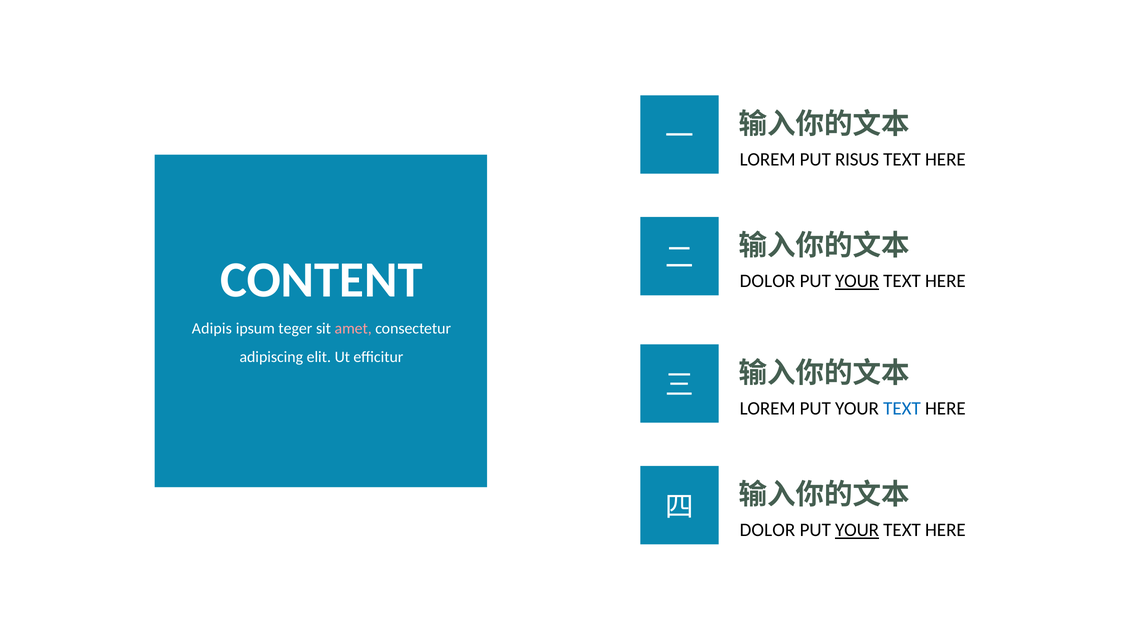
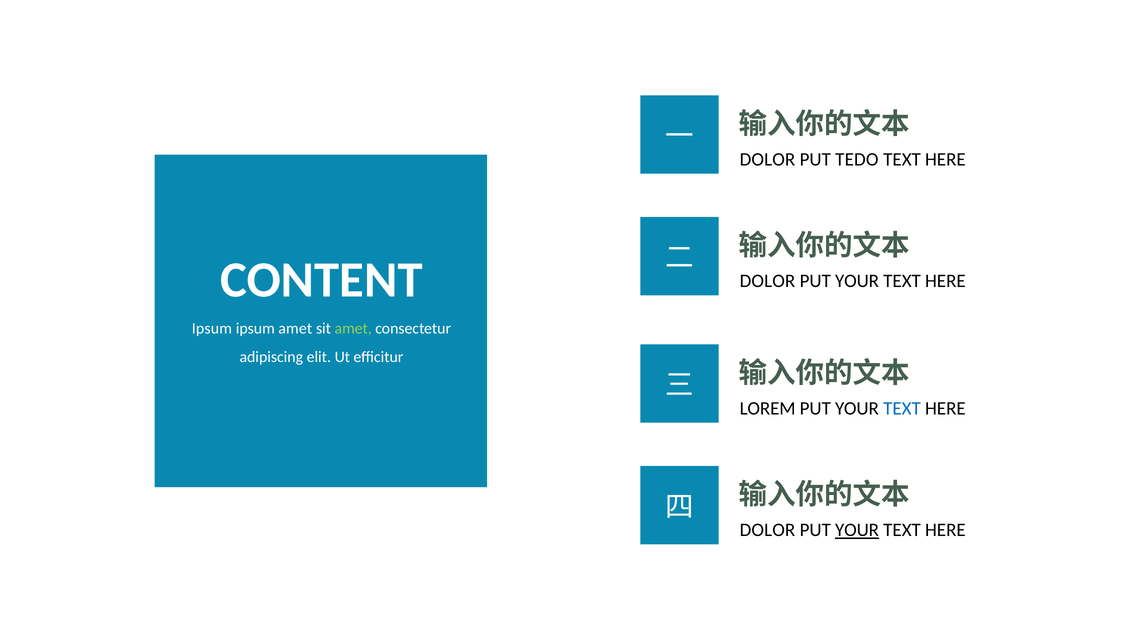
LOREM at (768, 159): LOREM -> DOLOR
RISUS: RISUS -> TEDO
YOUR at (857, 281) underline: present -> none
Adipis at (212, 328): Adipis -> Ipsum
ipsum teger: teger -> amet
amet at (353, 328) colour: pink -> light green
